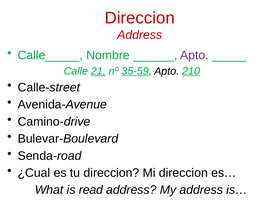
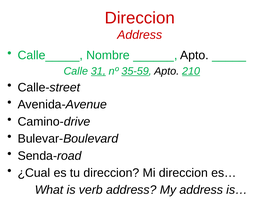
Apto at (194, 55) colour: purple -> black
21: 21 -> 31
read: read -> verb
